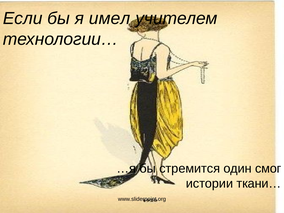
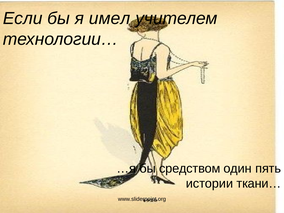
стремится: стремится -> средством
смог: смог -> пять
